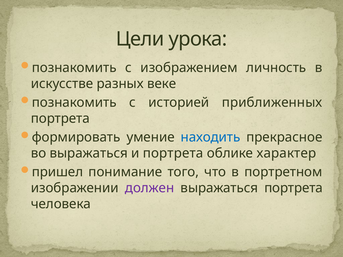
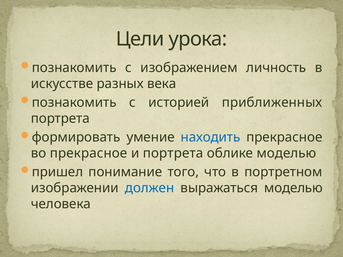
веке: веке -> века
во выражаться: выражаться -> прекрасное
облике характер: характер -> моделью
должен colour: purple -> blue
выражаться портрета: портрета -> моделью
